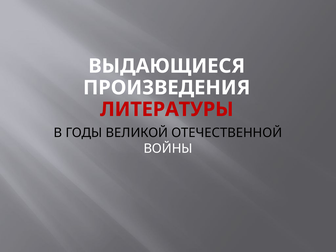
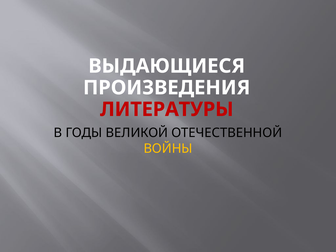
ВОЙНЫ colour: white -> yellow
